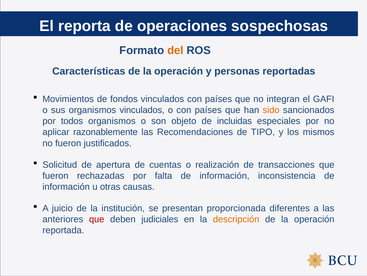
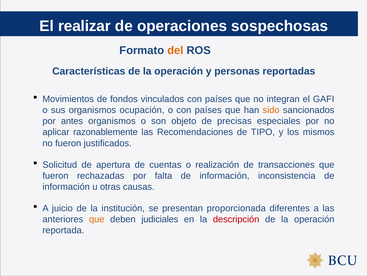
reporta: reporta -> realizar
organismos vinculados: vinculados -> ocupación
todos: todos -> antes
incluidas: incluidas -> precisas
que at (97, 219) colour: red -> orange
descripción colour: orange -> red
